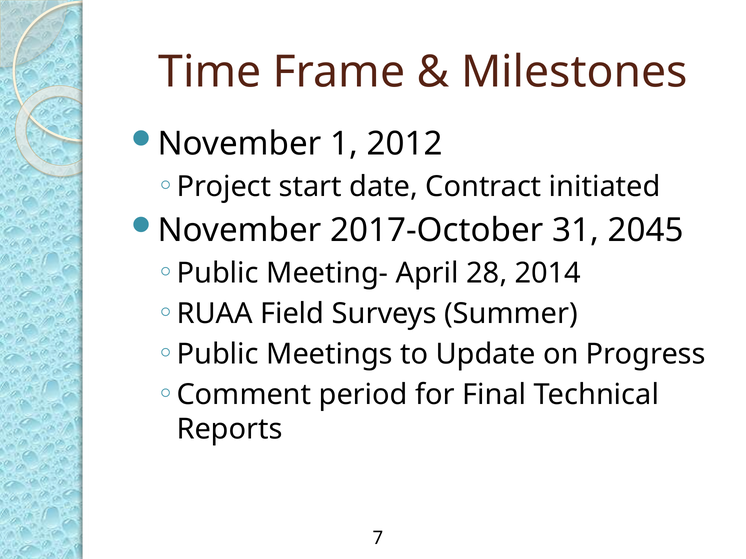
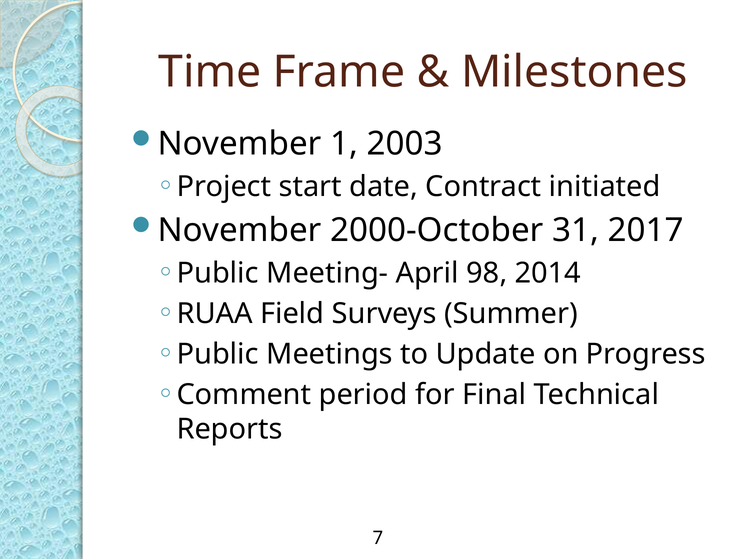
2012: 2012 -> 2003
2017-October: 2017-October -> 2000-October
2045: 2045 -> 2017
28: 28 -> 98
